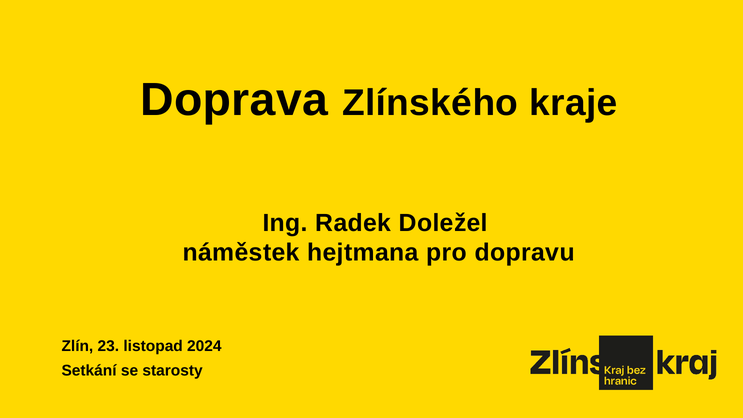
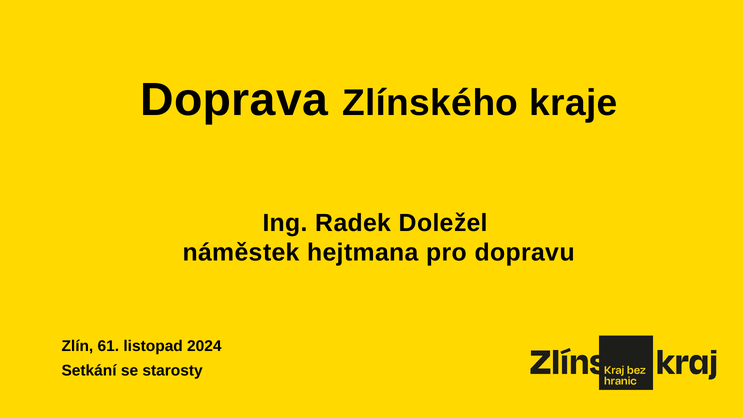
23: 23 -> 61
